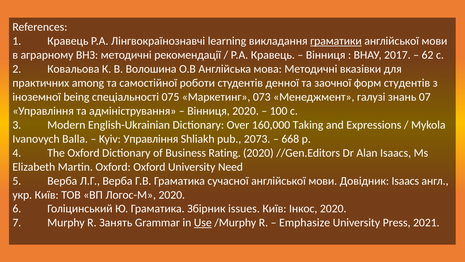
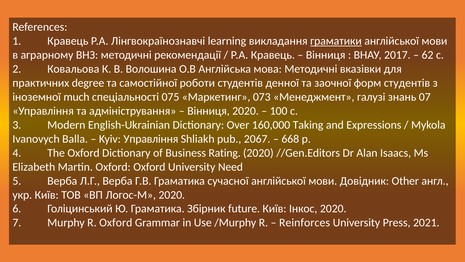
among: among -> degree
being: being -> much
2073: 2073 -> 2067
Довідник Isaacs: Isaacs -> Other
issues: issues -> future
R Занять: Занять -> Oxford
Use underline: present -> none
Emphasize: Emphasize -> Reinforces
